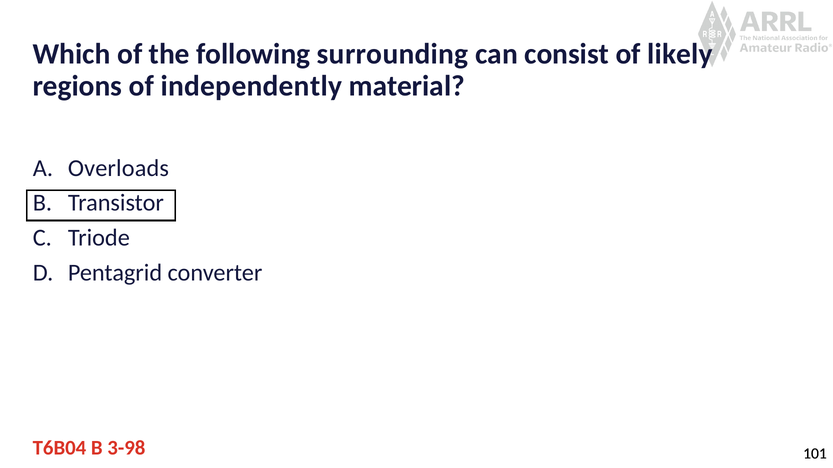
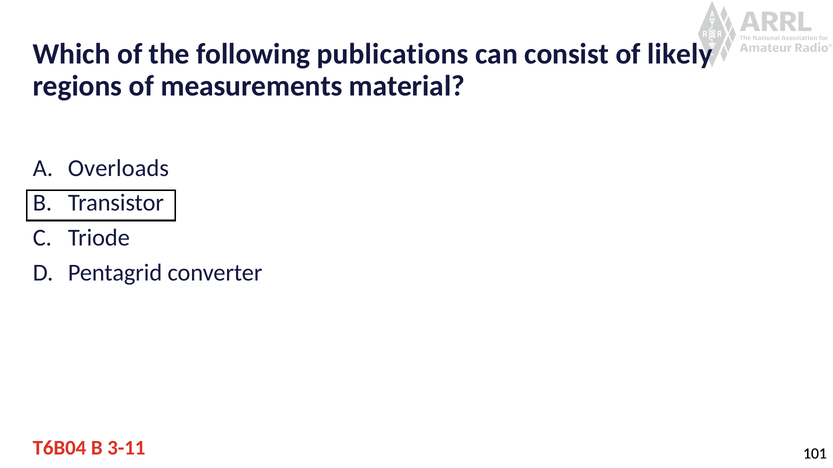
surrounding: surrounding -> publications
independently: independently -> measurements
3-98: 3-98 -> 3-11
